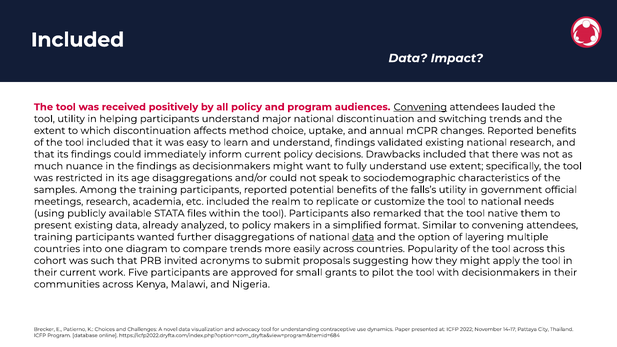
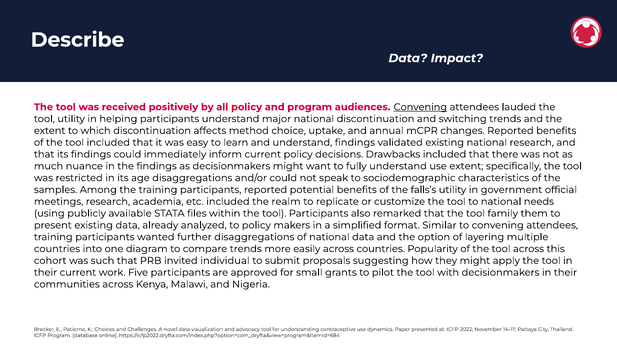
Included at (78, 40): Included -> Describe
native: native -> family
data at (363, 237) underline: present -> none
acronyms: acronyms -> individual
